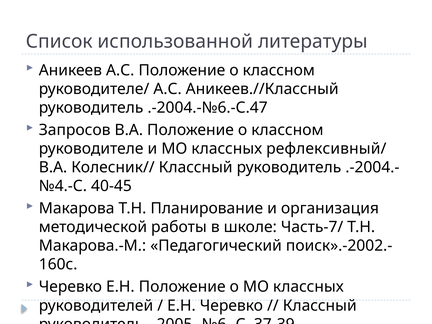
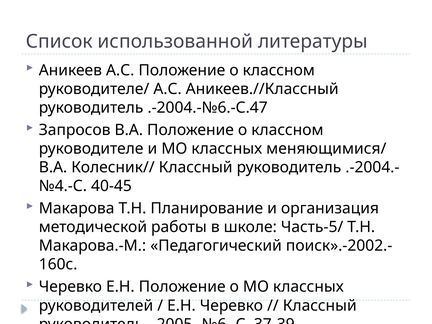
рефлексивный/: рефлексивный/ -> меняющимися/
Часть-7/: Часть-7/ -> Часть-5/
